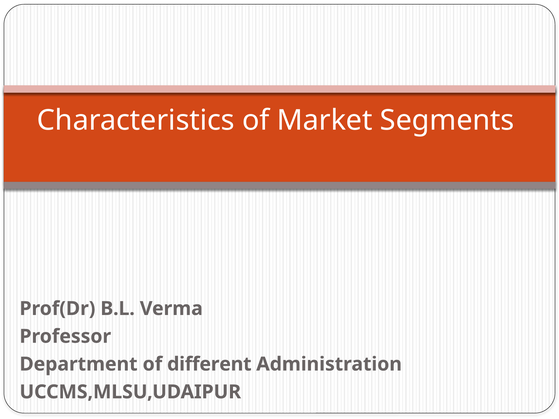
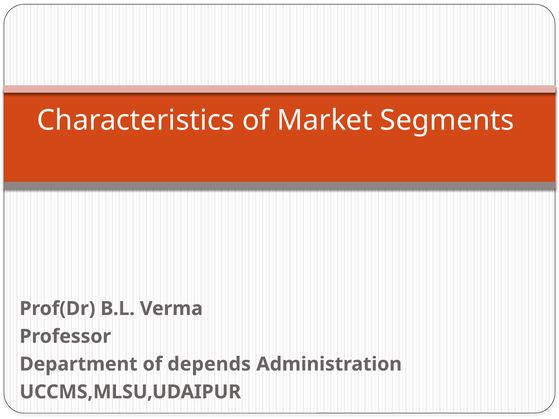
different: different -> depends
